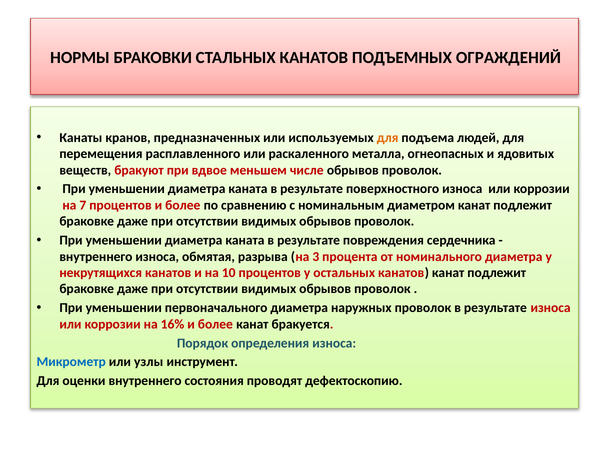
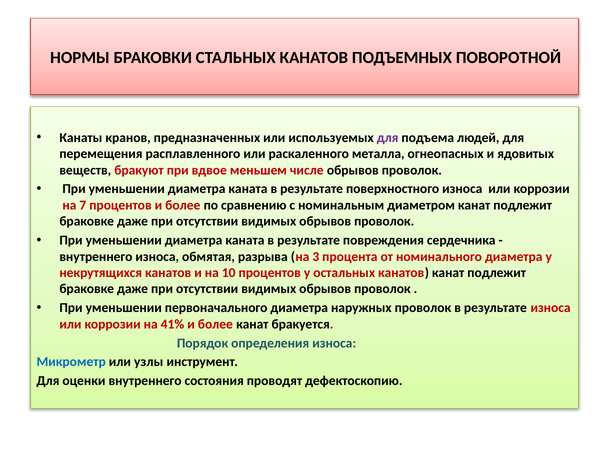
ОГРАЖДЕНИЙ: ОГРАЖДЕНИЙ -> ПОВОРОТНОЙ
для at (388, 138) colour: orange -> purple
16%: 16% -> 41%
